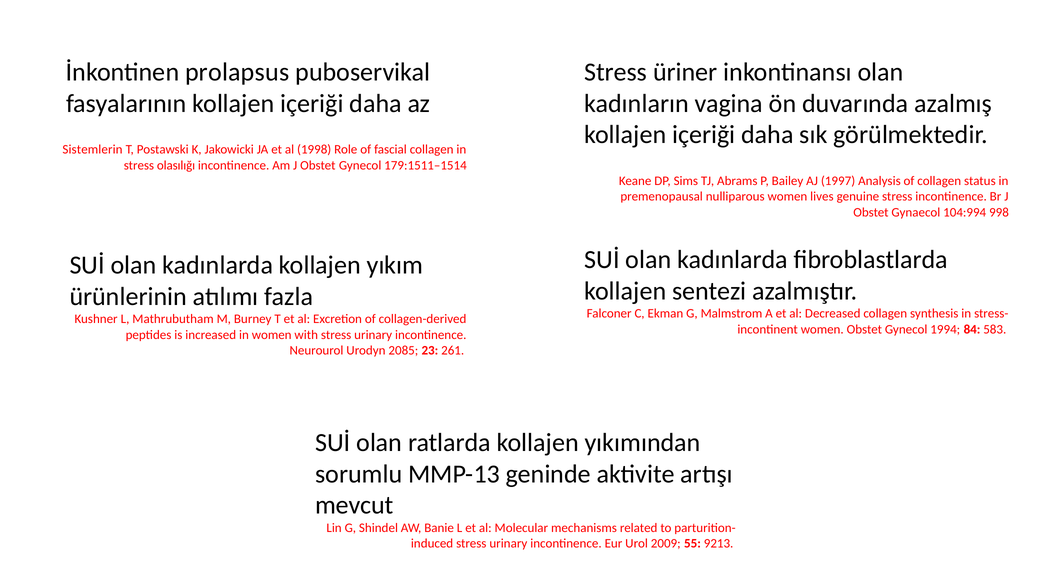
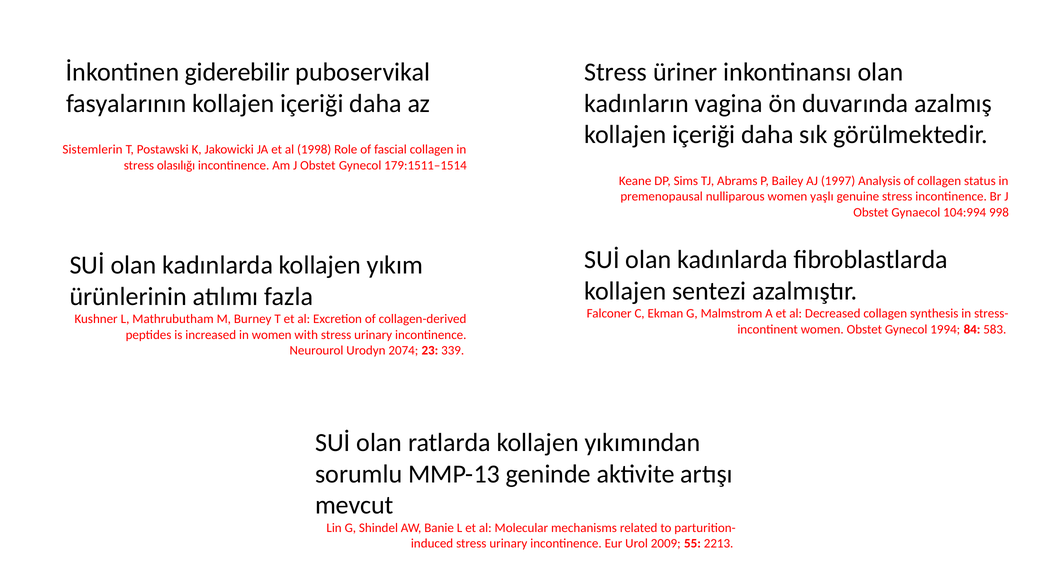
prolapsus: prolapsus -> giderebilir
lives: lives -> yaşlı
2085: 2085 -> 2074
261: 261 -> 339
9213: 9213 -> 2213
